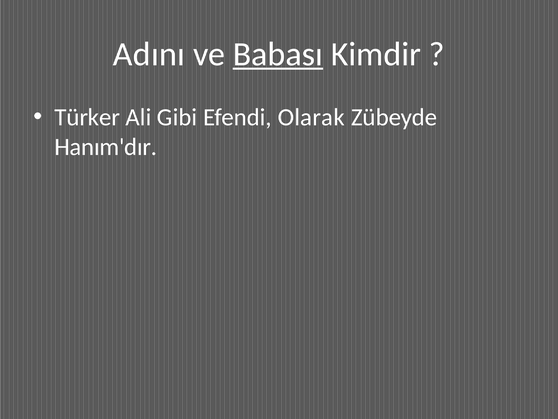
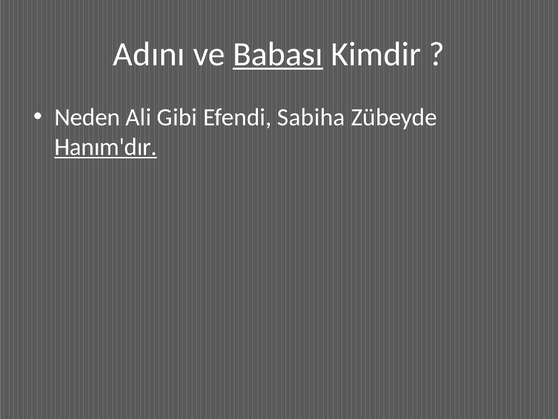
Türker: Türker -> Neden
Olarak: Olarak -> Sabiha
Hanım'dır underline: none -> present
